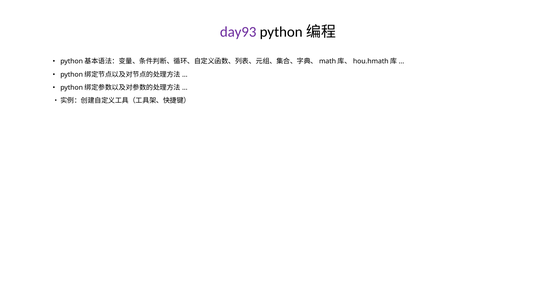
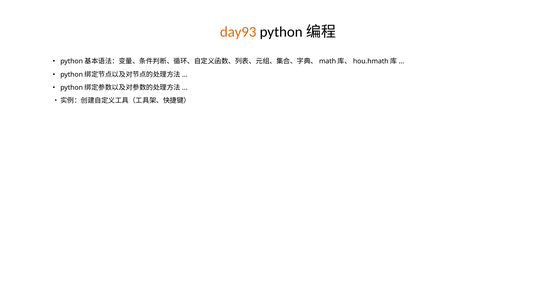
day93 colour: purple -> orange
